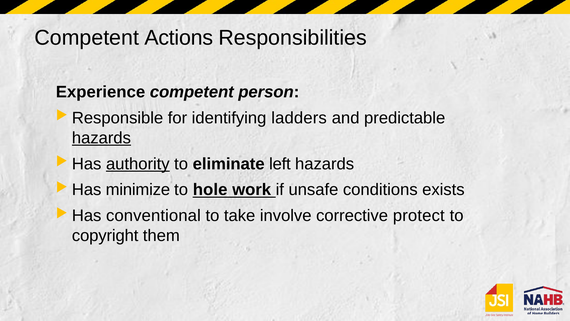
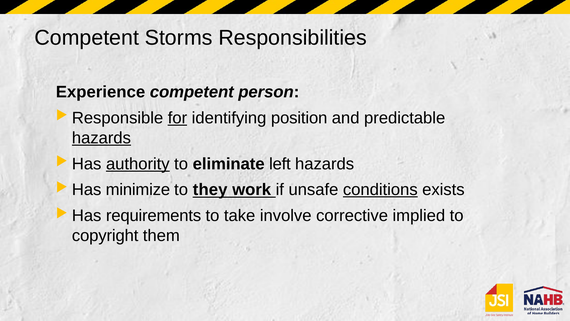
Actions: Actions -> Storms
for underline: none -> present
ladders: ladders -> position
hole: hole -> they
conditions underline: none -> present
conventional: conventional -> requirements
protect: protect -> implied
